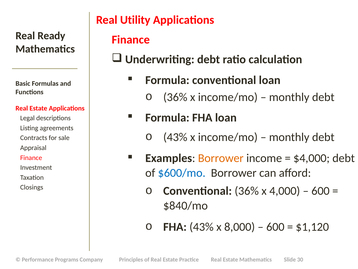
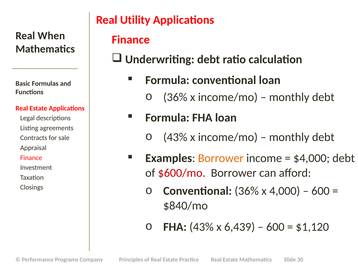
Ready: Ready -> When
$600/mo colour: blue -> red
8,000: 8,000 -> 6,439
